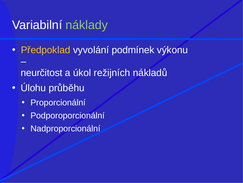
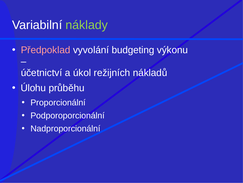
Předpoklad colour: yellow -> pink
podmínek: podmínek -> budgeting
neurčitost: neurčitost -> účetnictví
